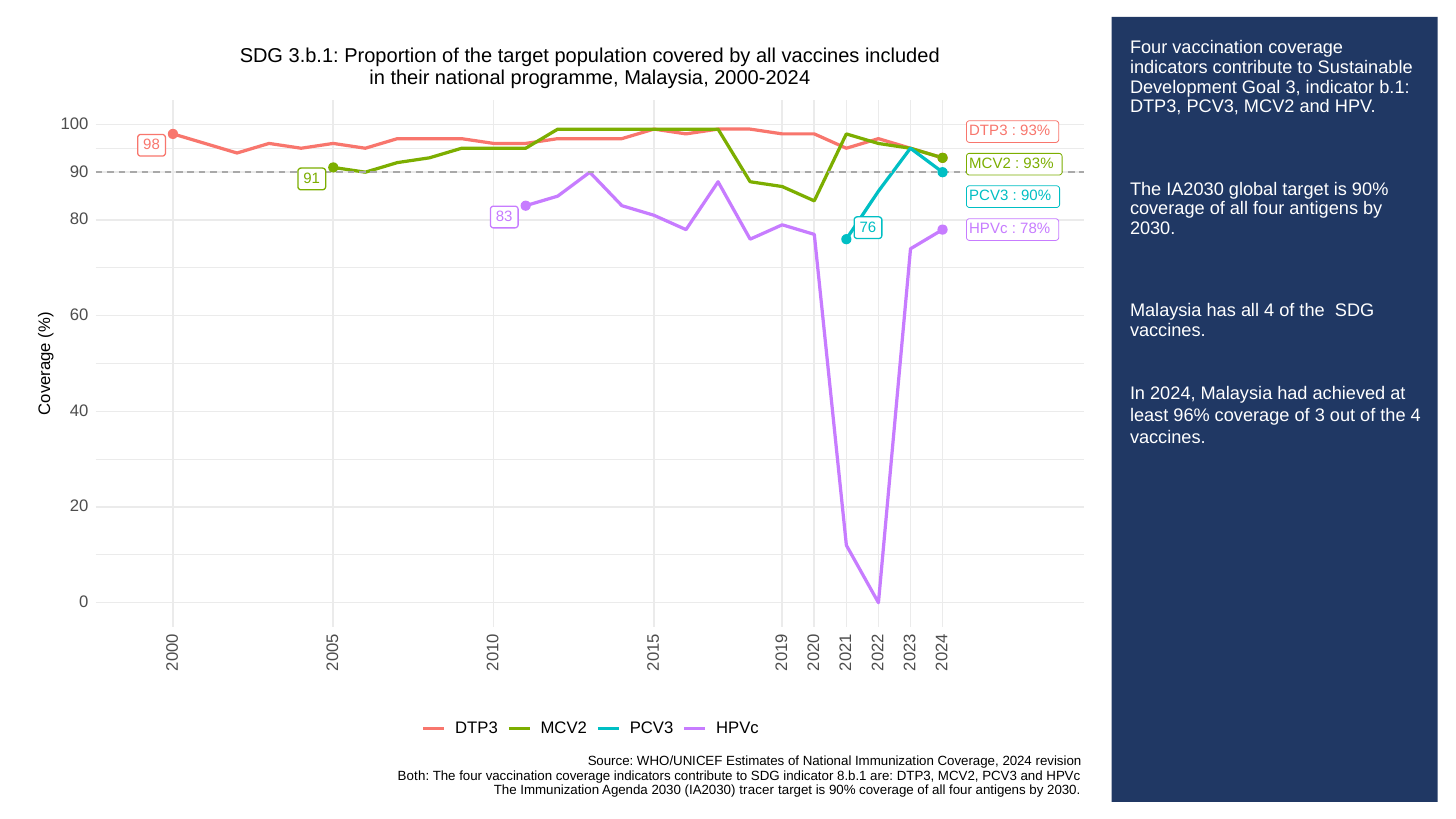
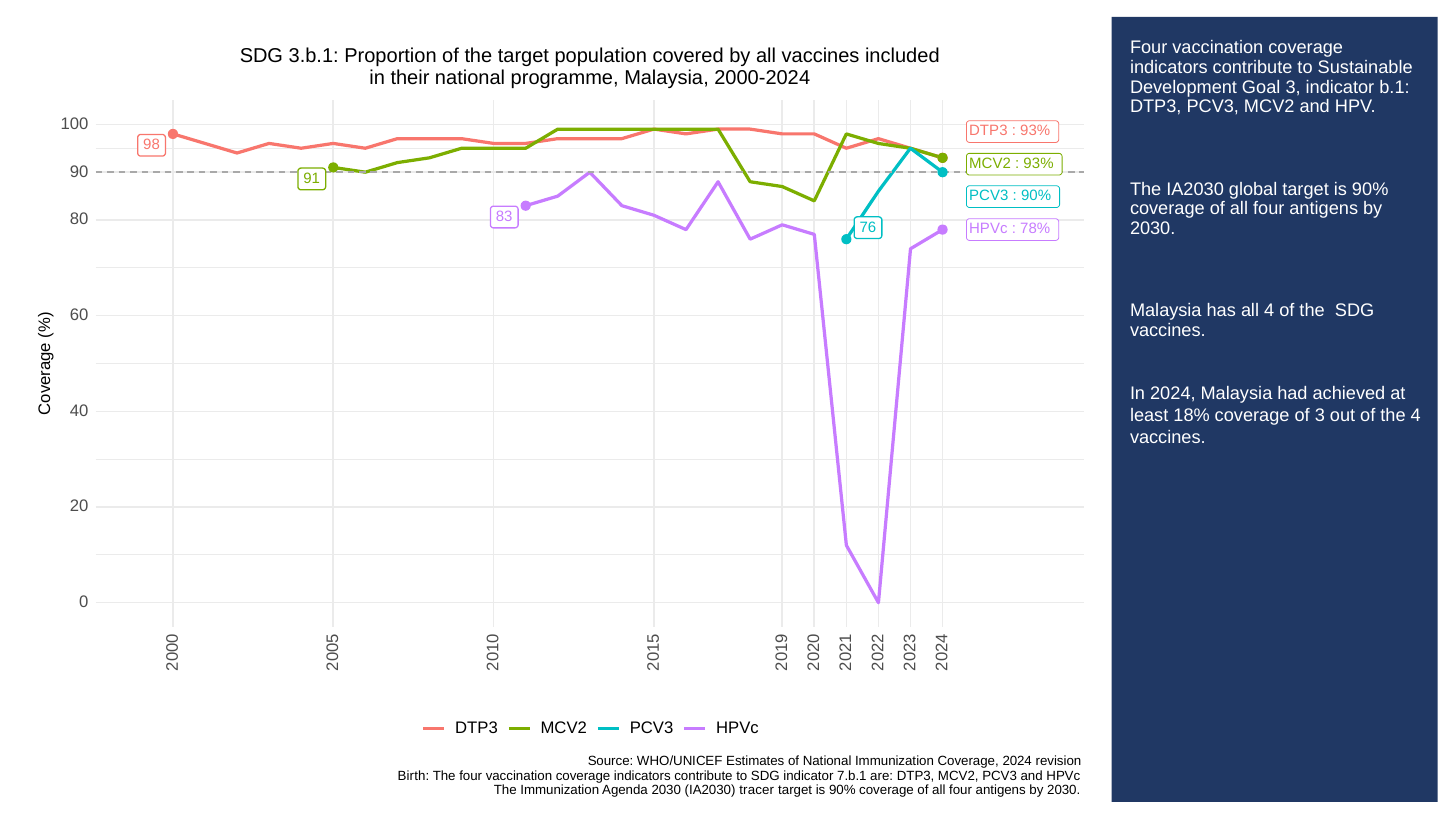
96%: 96% -> 18%
Both: Both -> Birth
8.b.1: 8.b.1 -> 7.b.1
